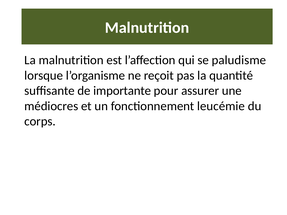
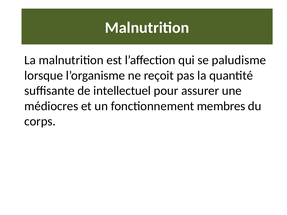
importante: importante -> intellectuel
leucémie: leucémie -> membres
